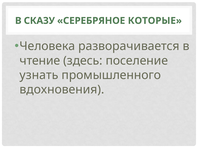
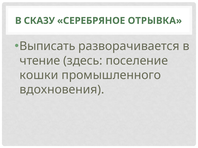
КОТОРЫЕ: КОТОРЫЕ -> ОТРЫВКА
Человека: Человека -> Выписать
узнать: узнать -> кошки
